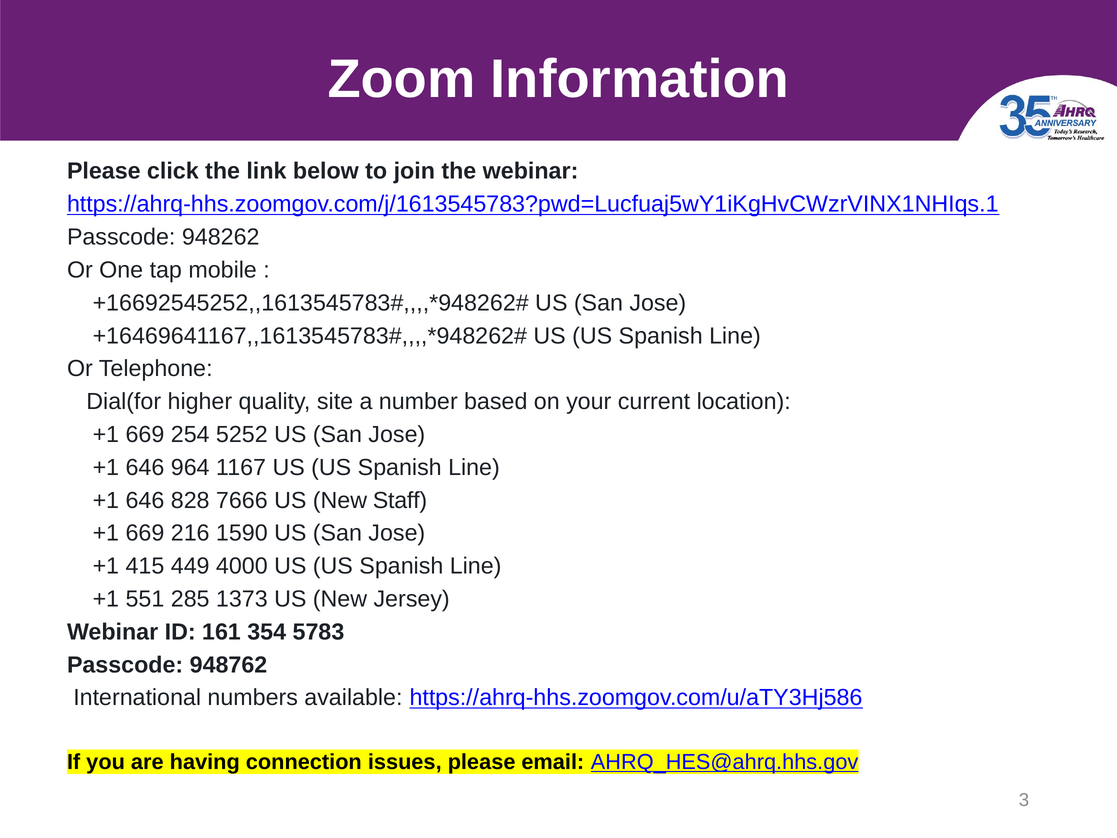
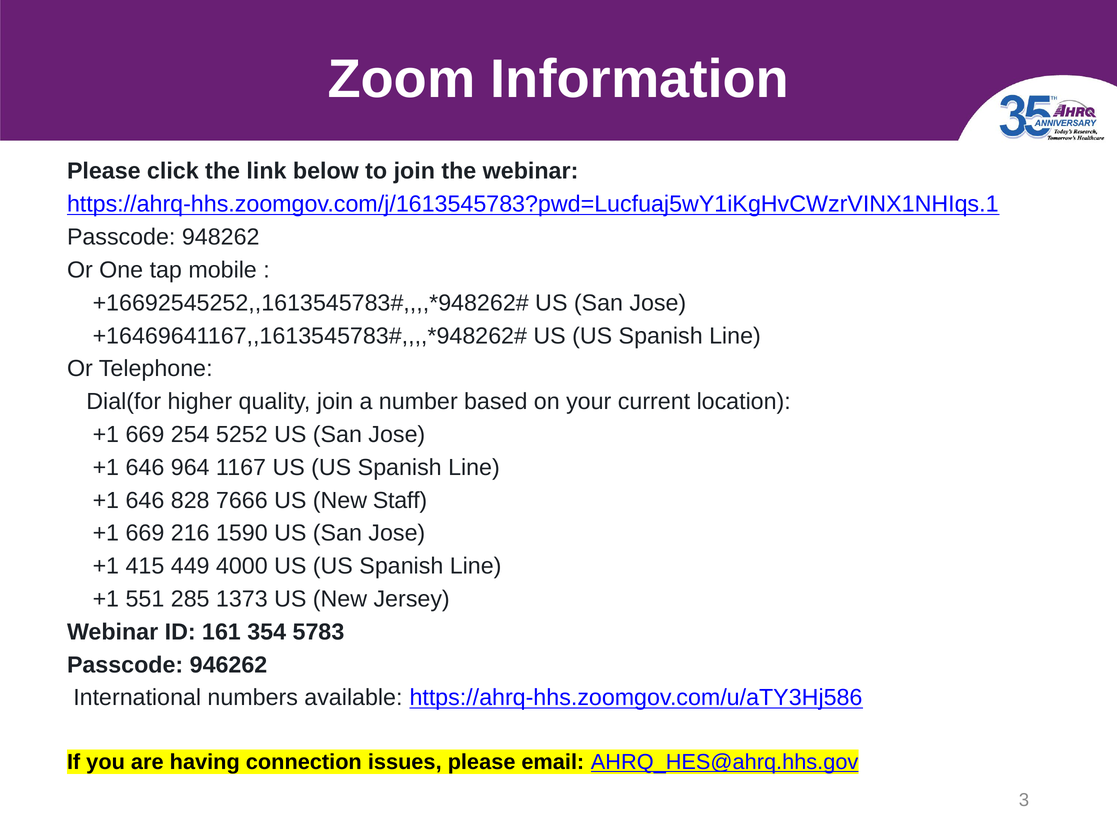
quality site: site -> join
948762: 948762 -> 946262
